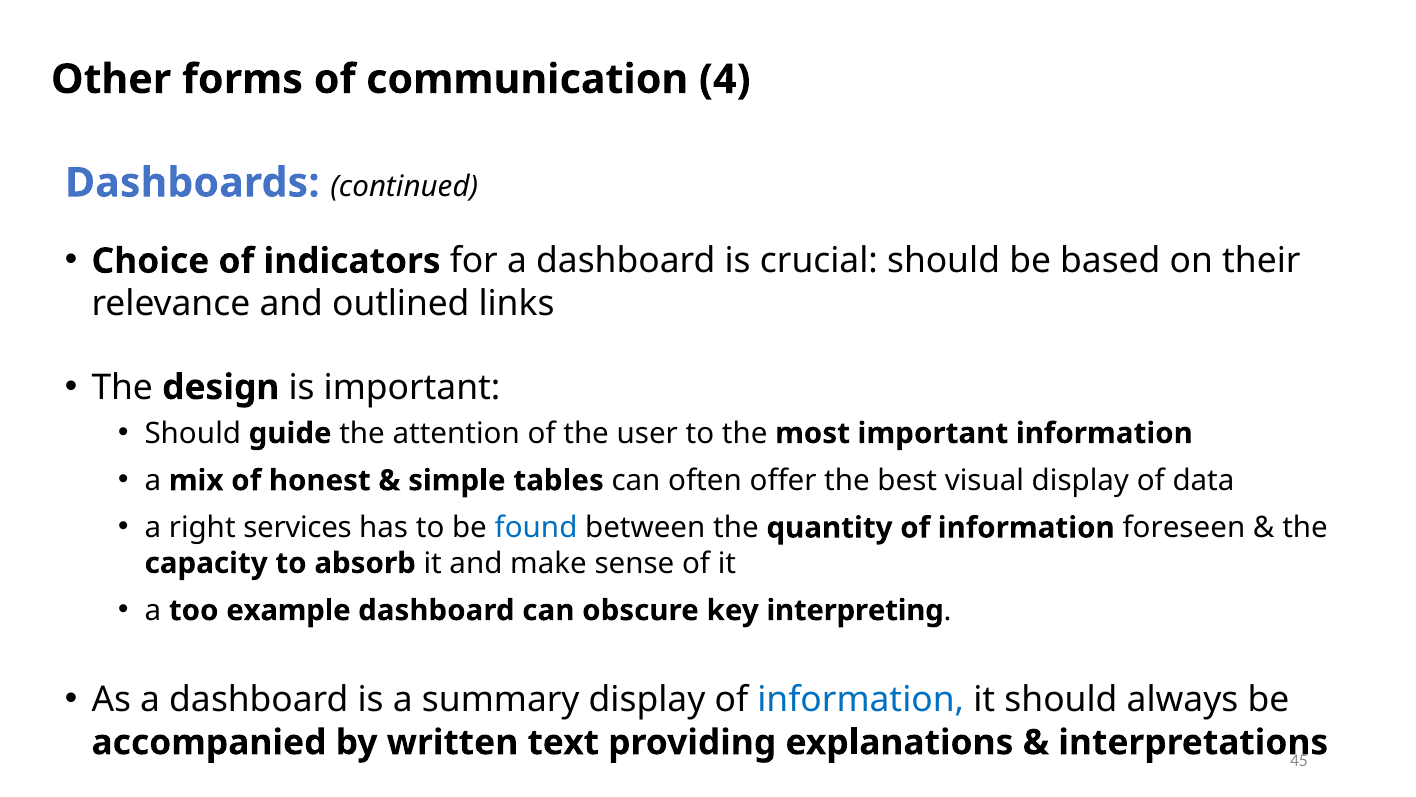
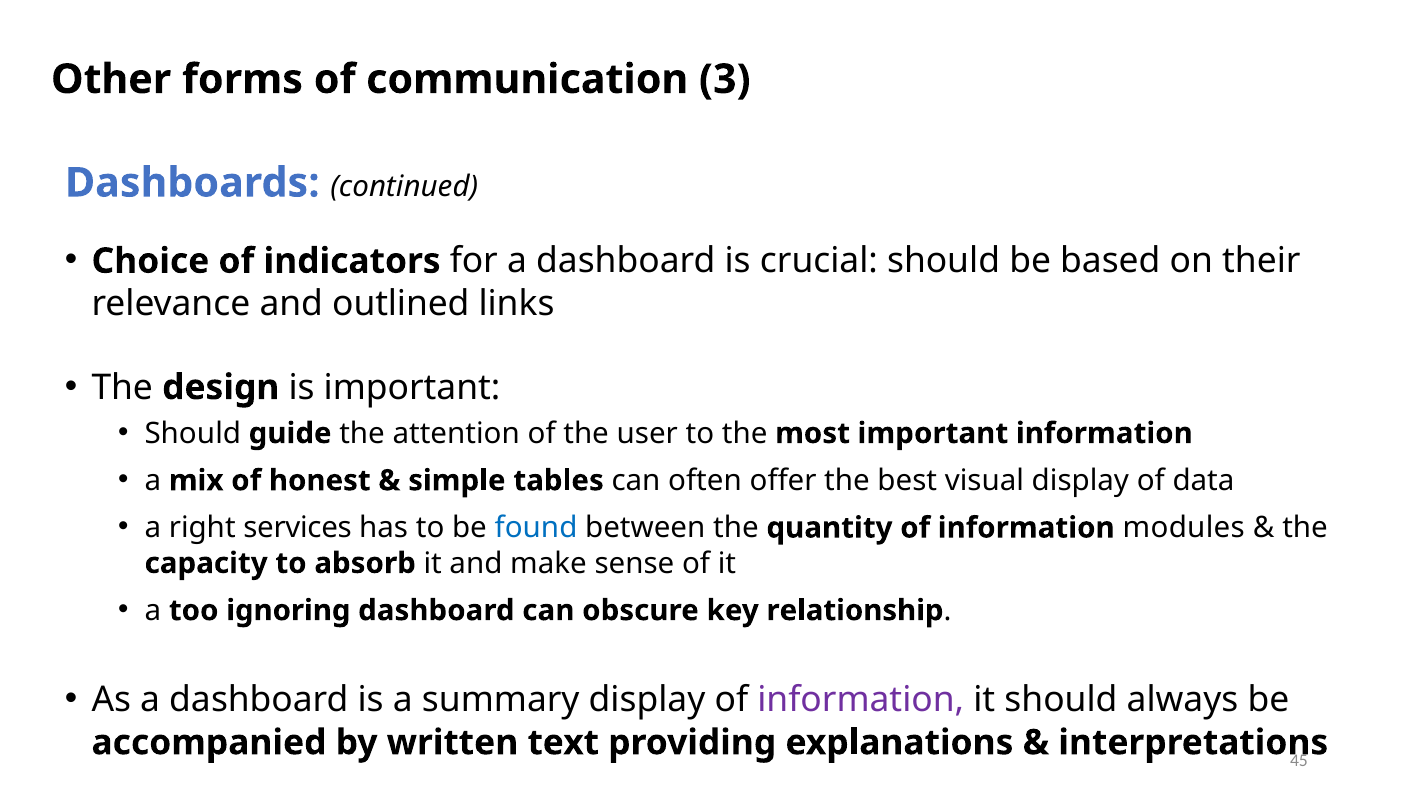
4: 4 -> 3
foreseen: foreseen -> modules
example: example -> ignoring
interpreting: interpreting -> relationship
information at (861, 700) colour: blue -> purple
